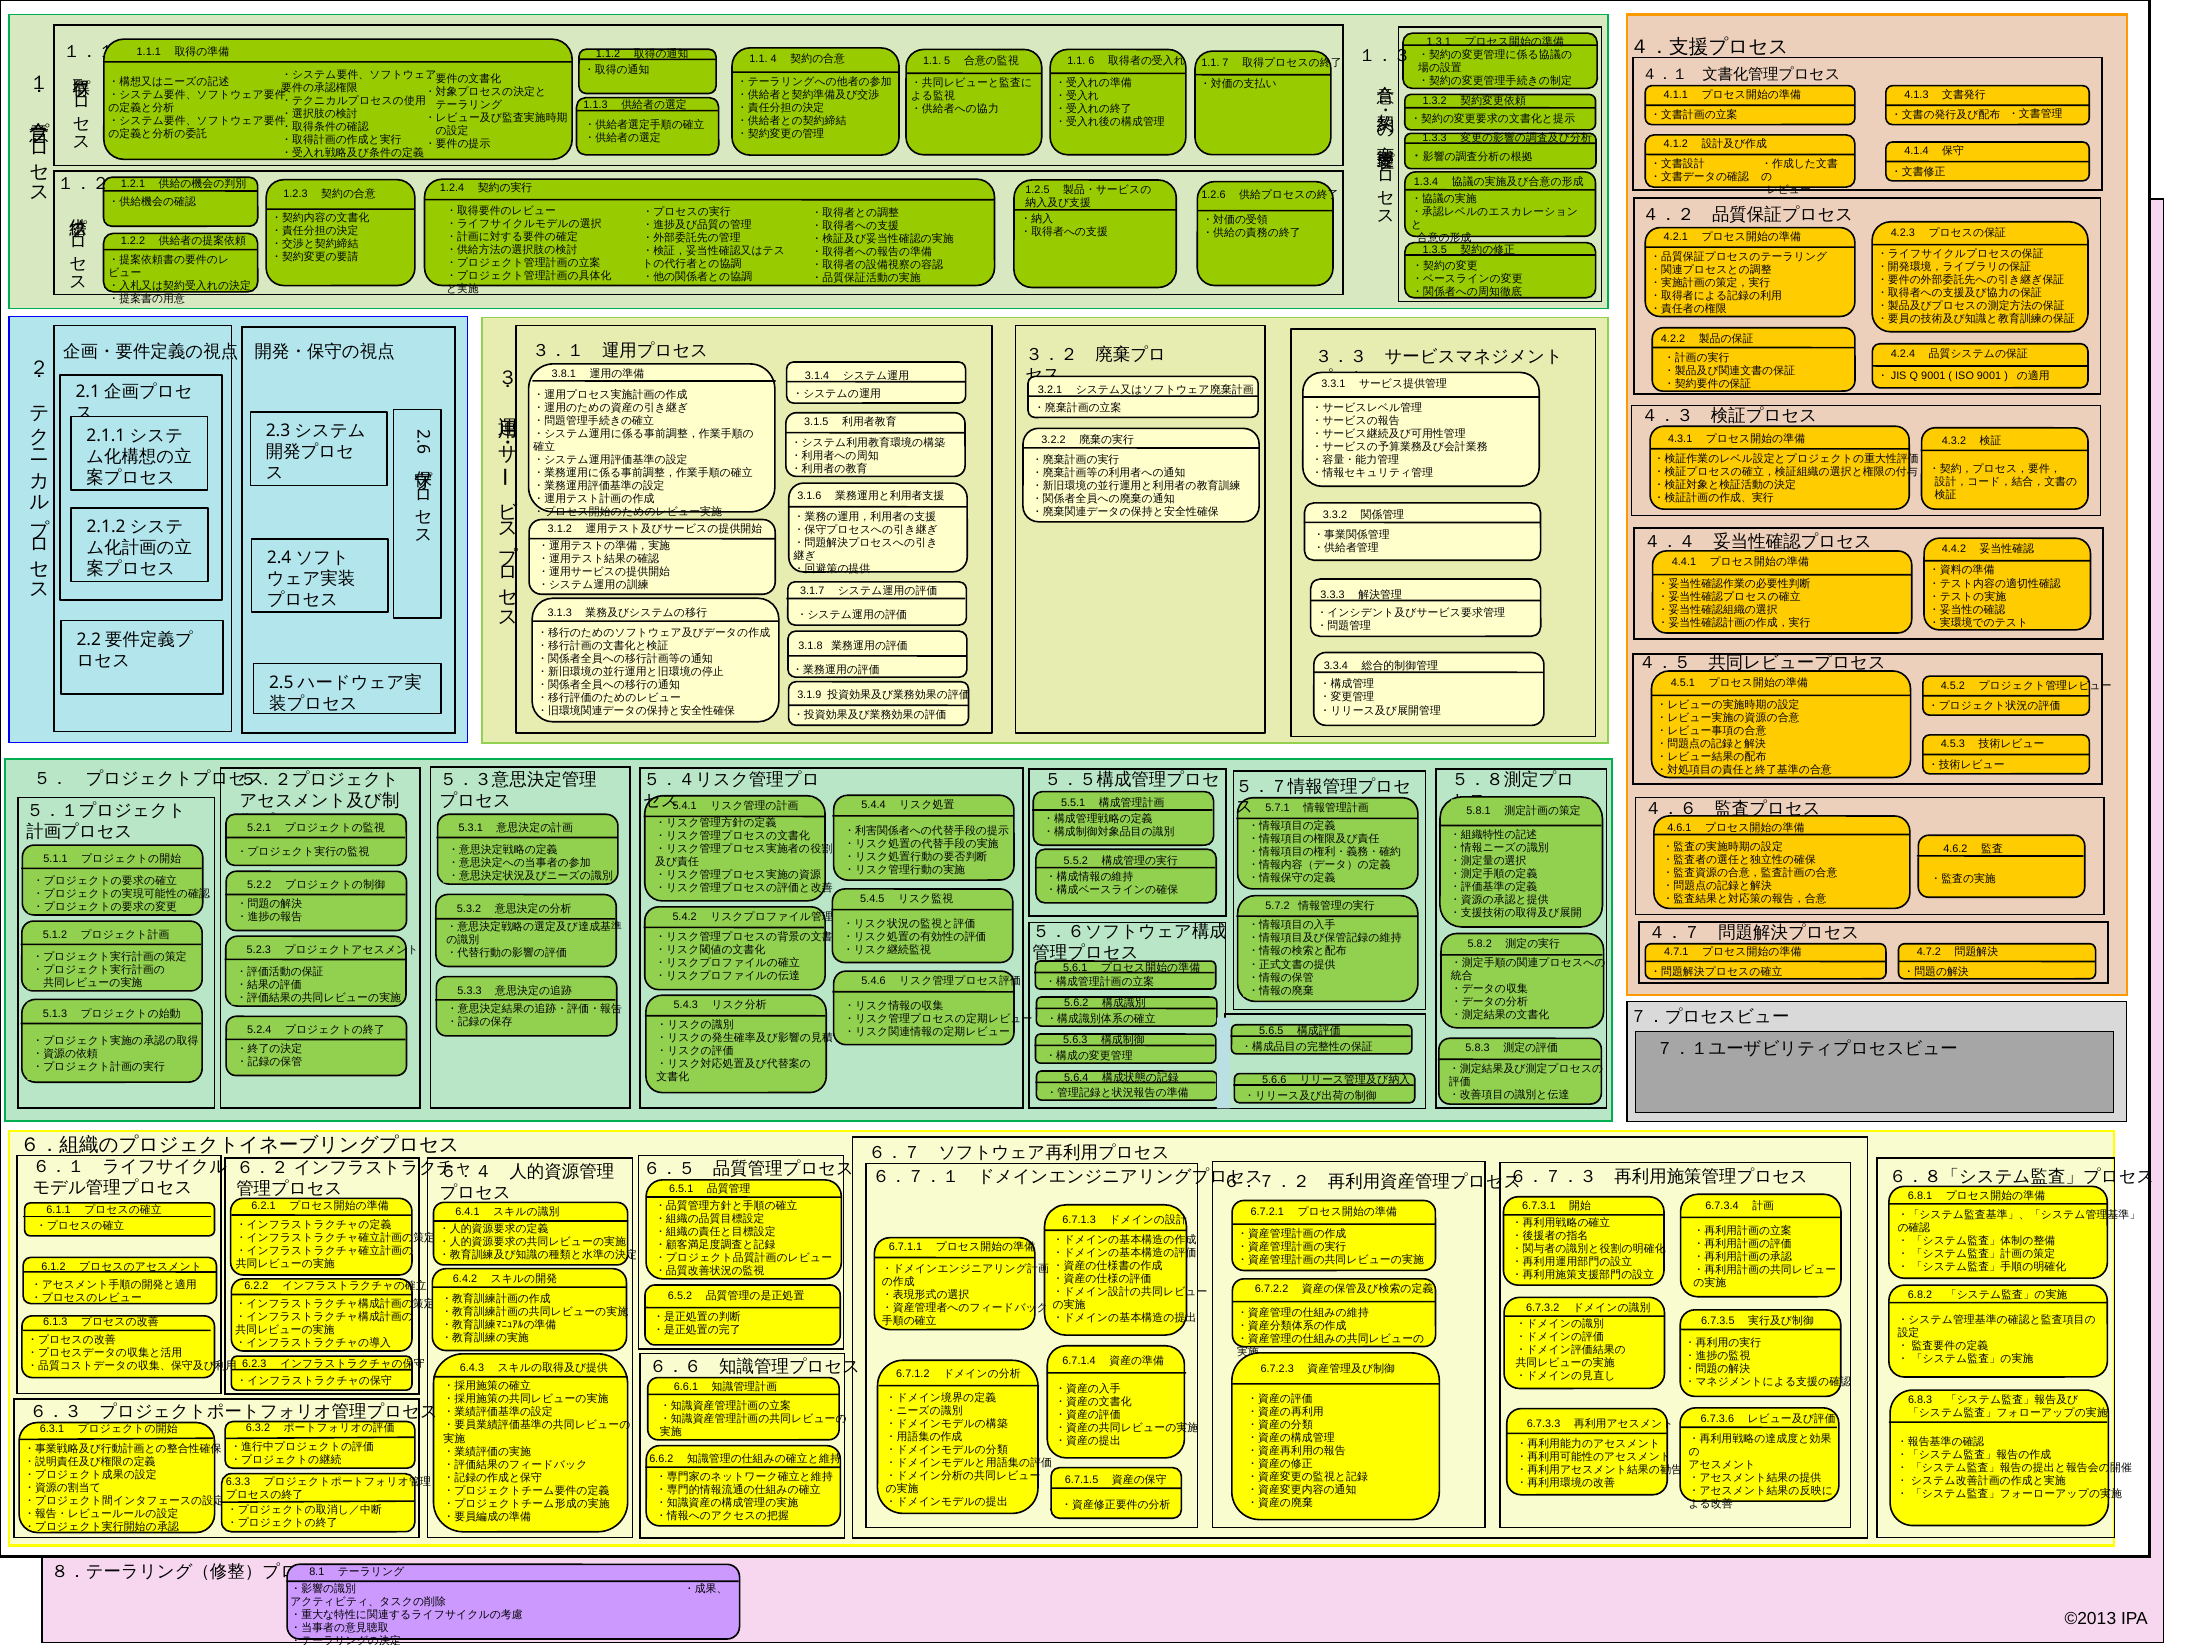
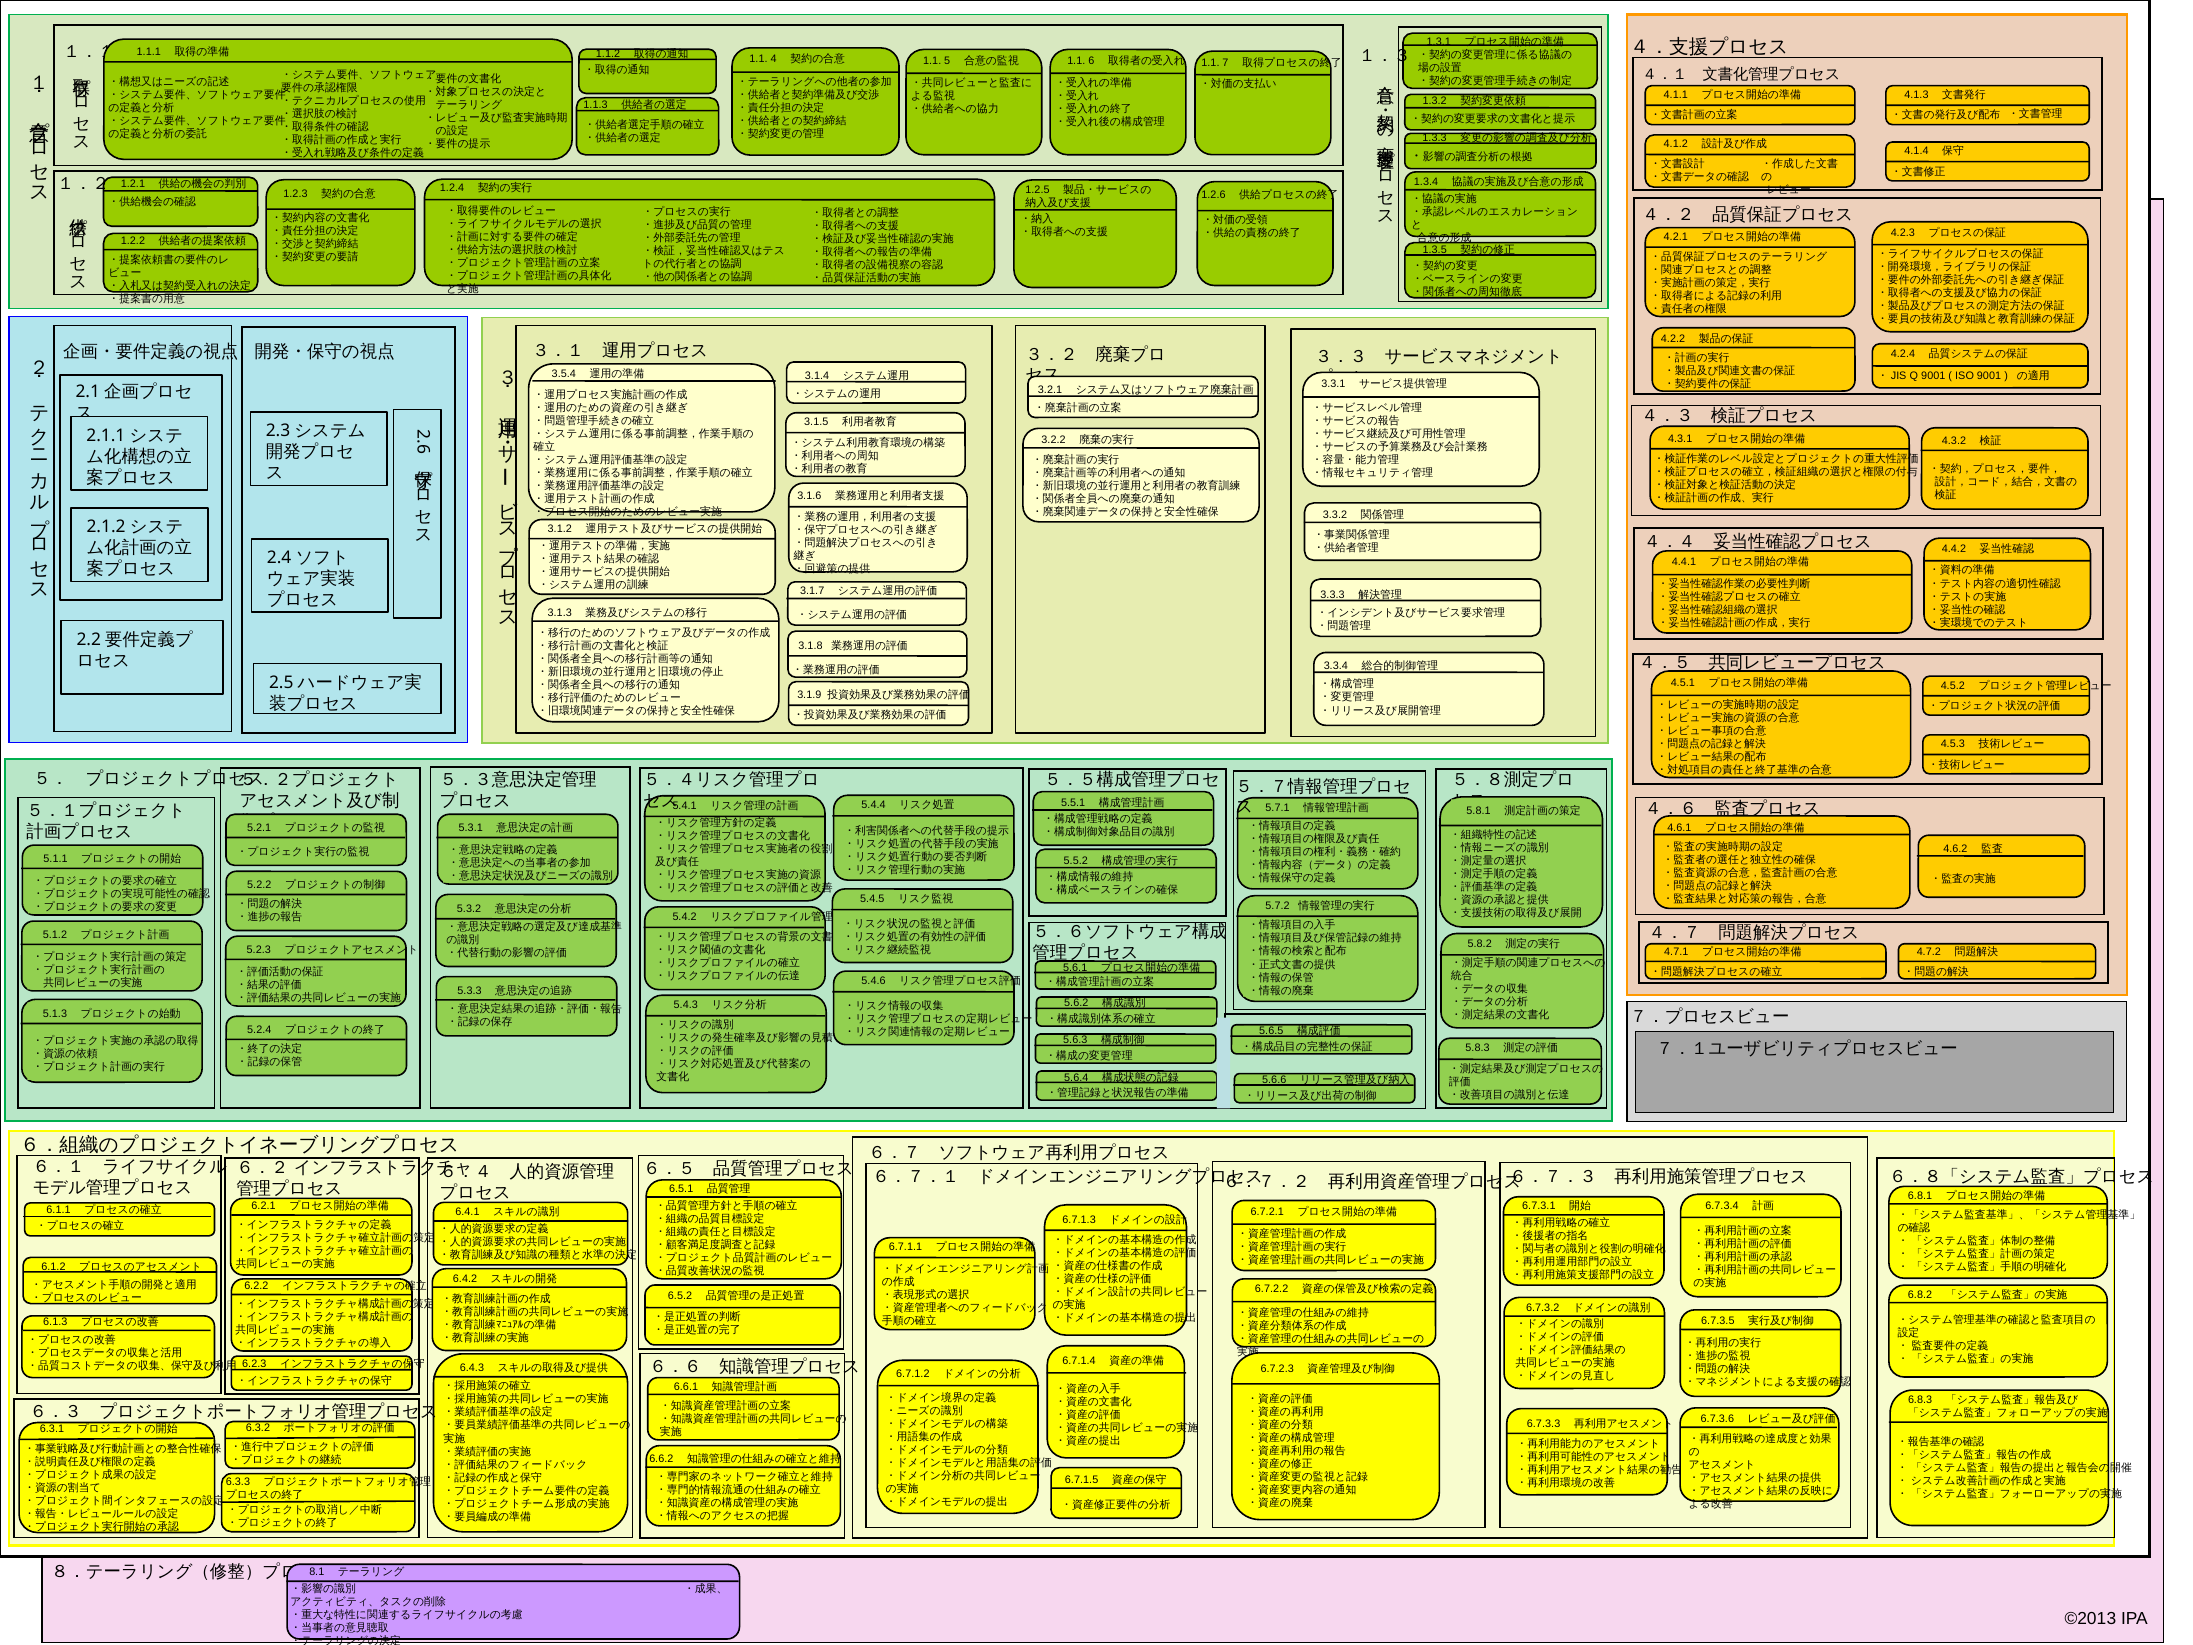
3.8.1: 3.8.1 -> 3.5.4
